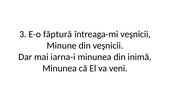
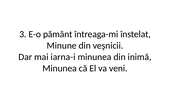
făptură: făptură -> pământ
întreaga-mi veşnicii: veşnicii -> înstelat
